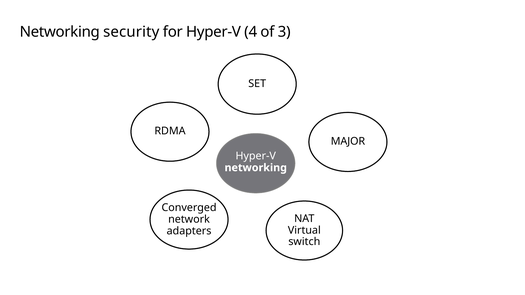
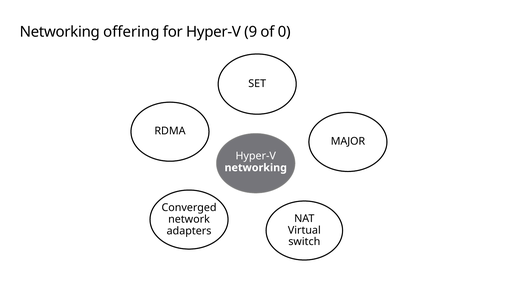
security: security -> offering
4: 4 -> 9
3: 3 -> 0
